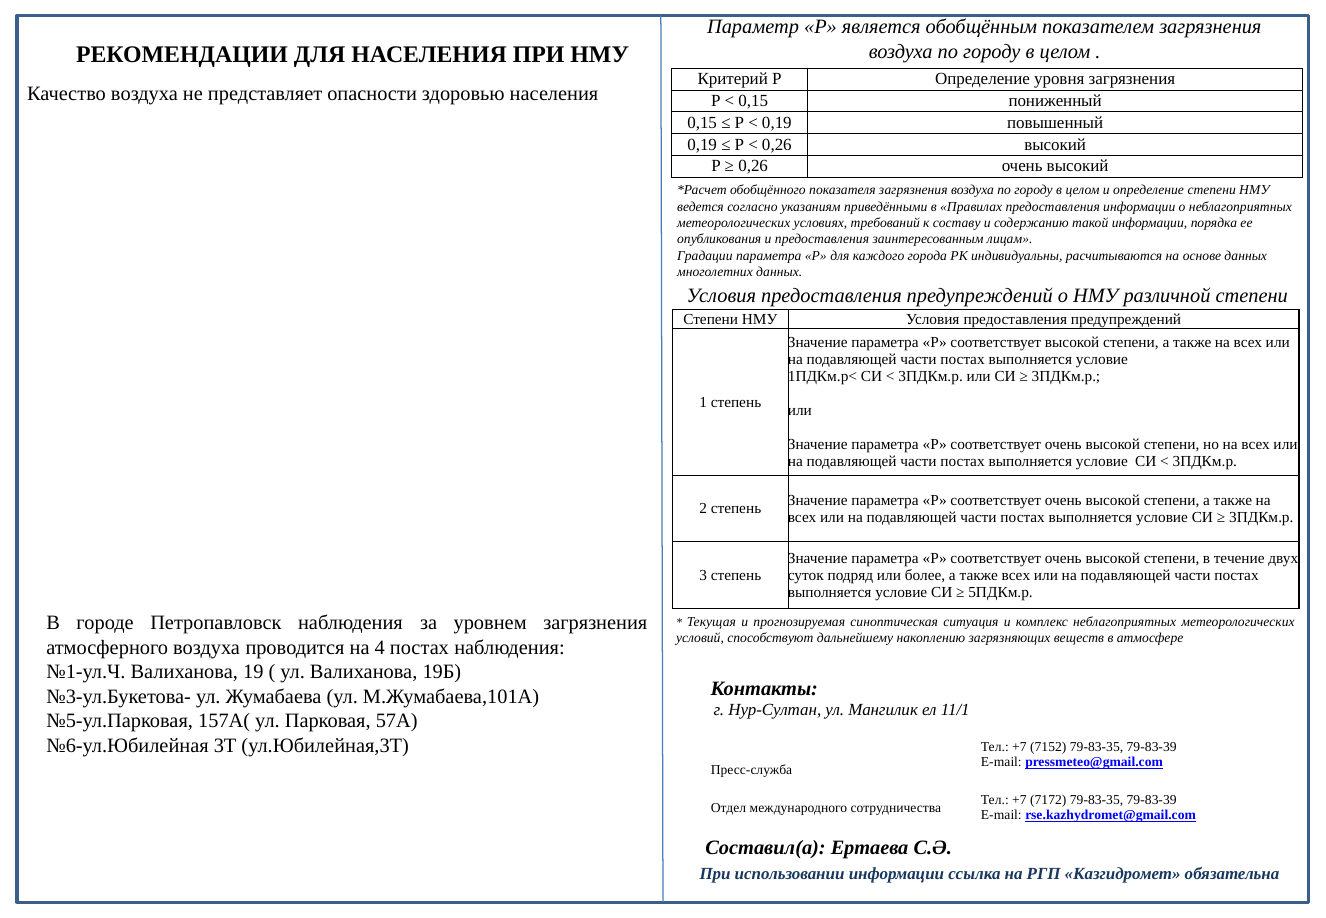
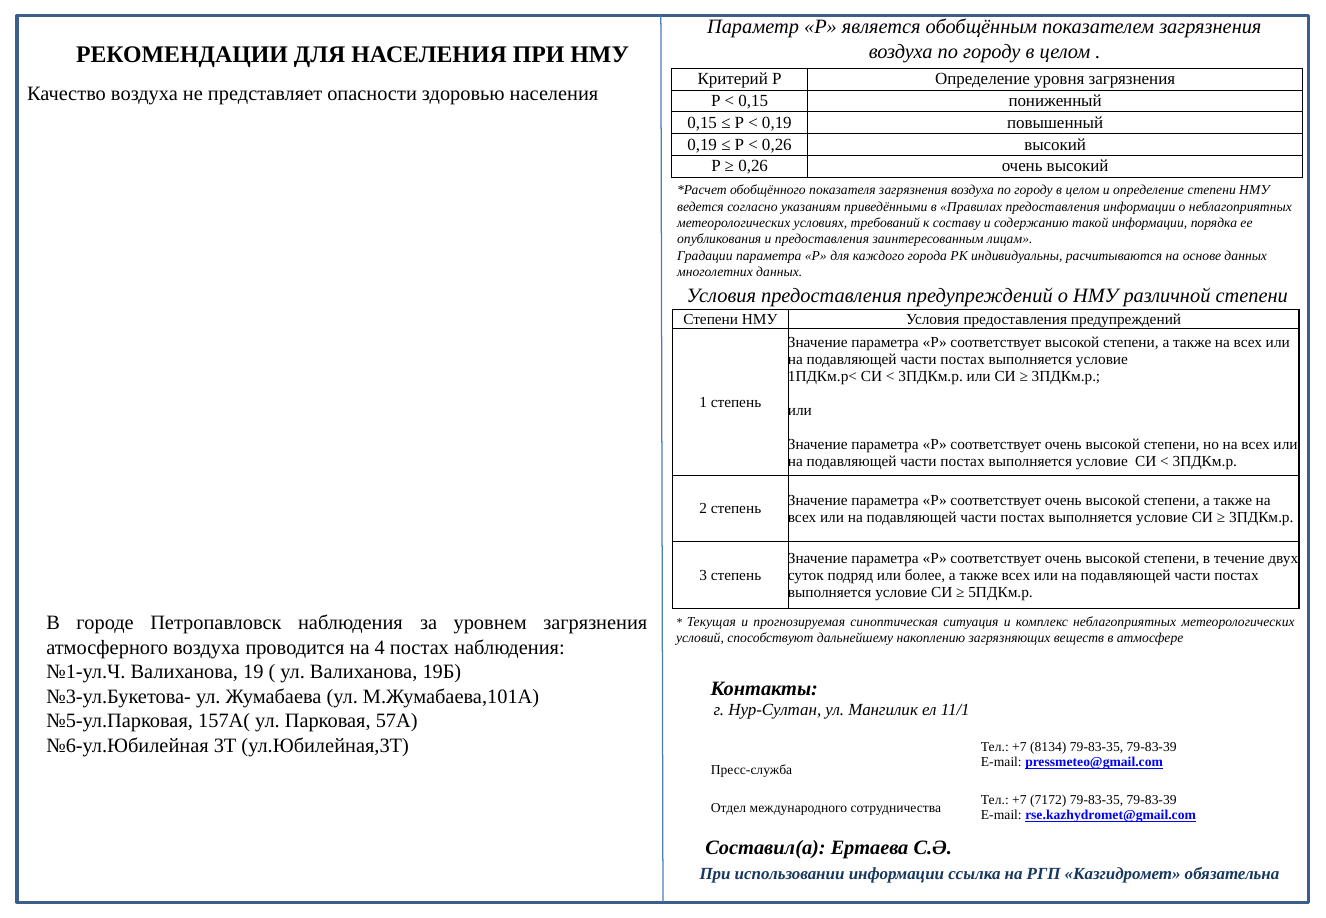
7152: 7152 -> 8134
